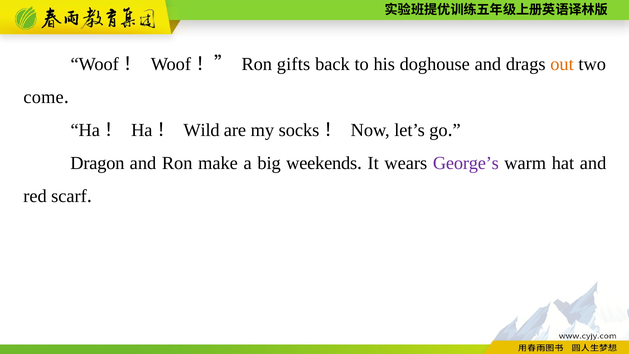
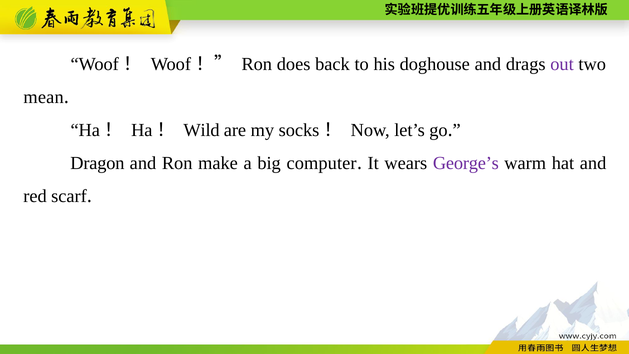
gifts: gifts -> does
out colour: orange -> purple
come: come -> mean
weekends: weekends -> computer
